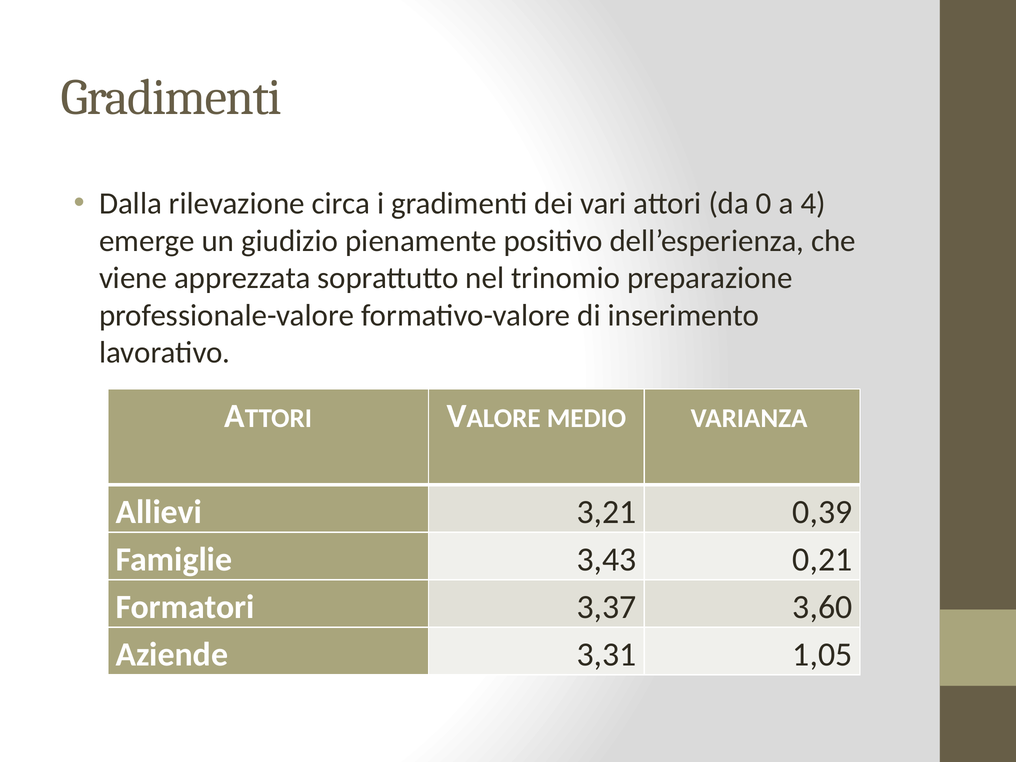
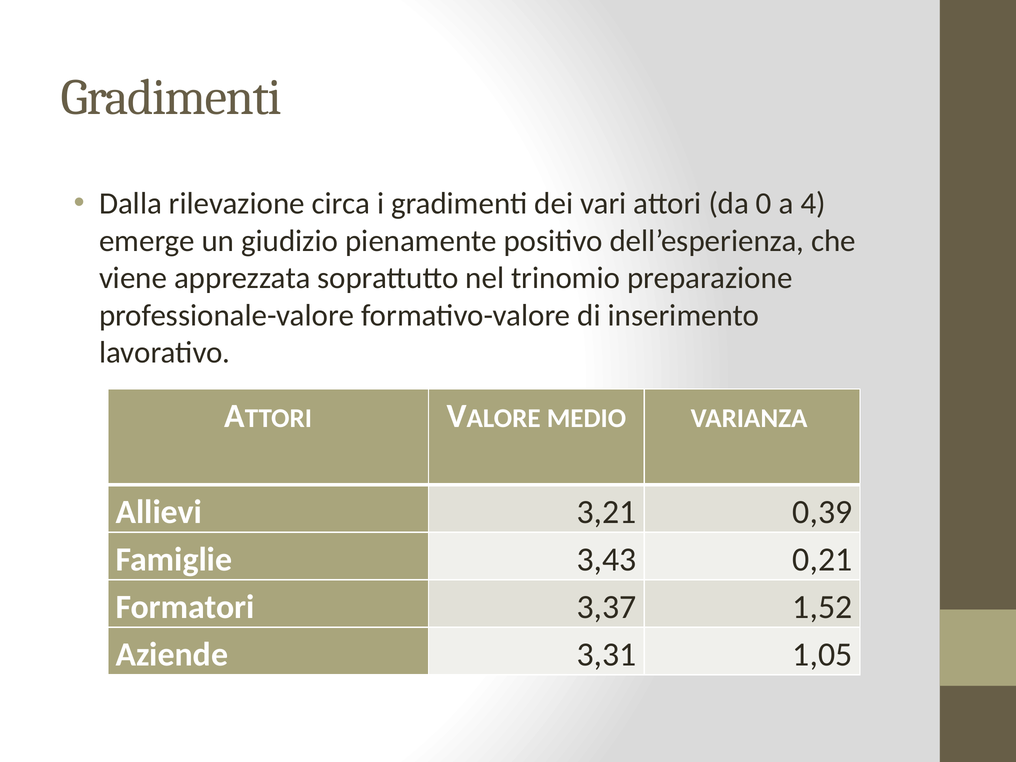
3,60: 3,60 -> 1,52
